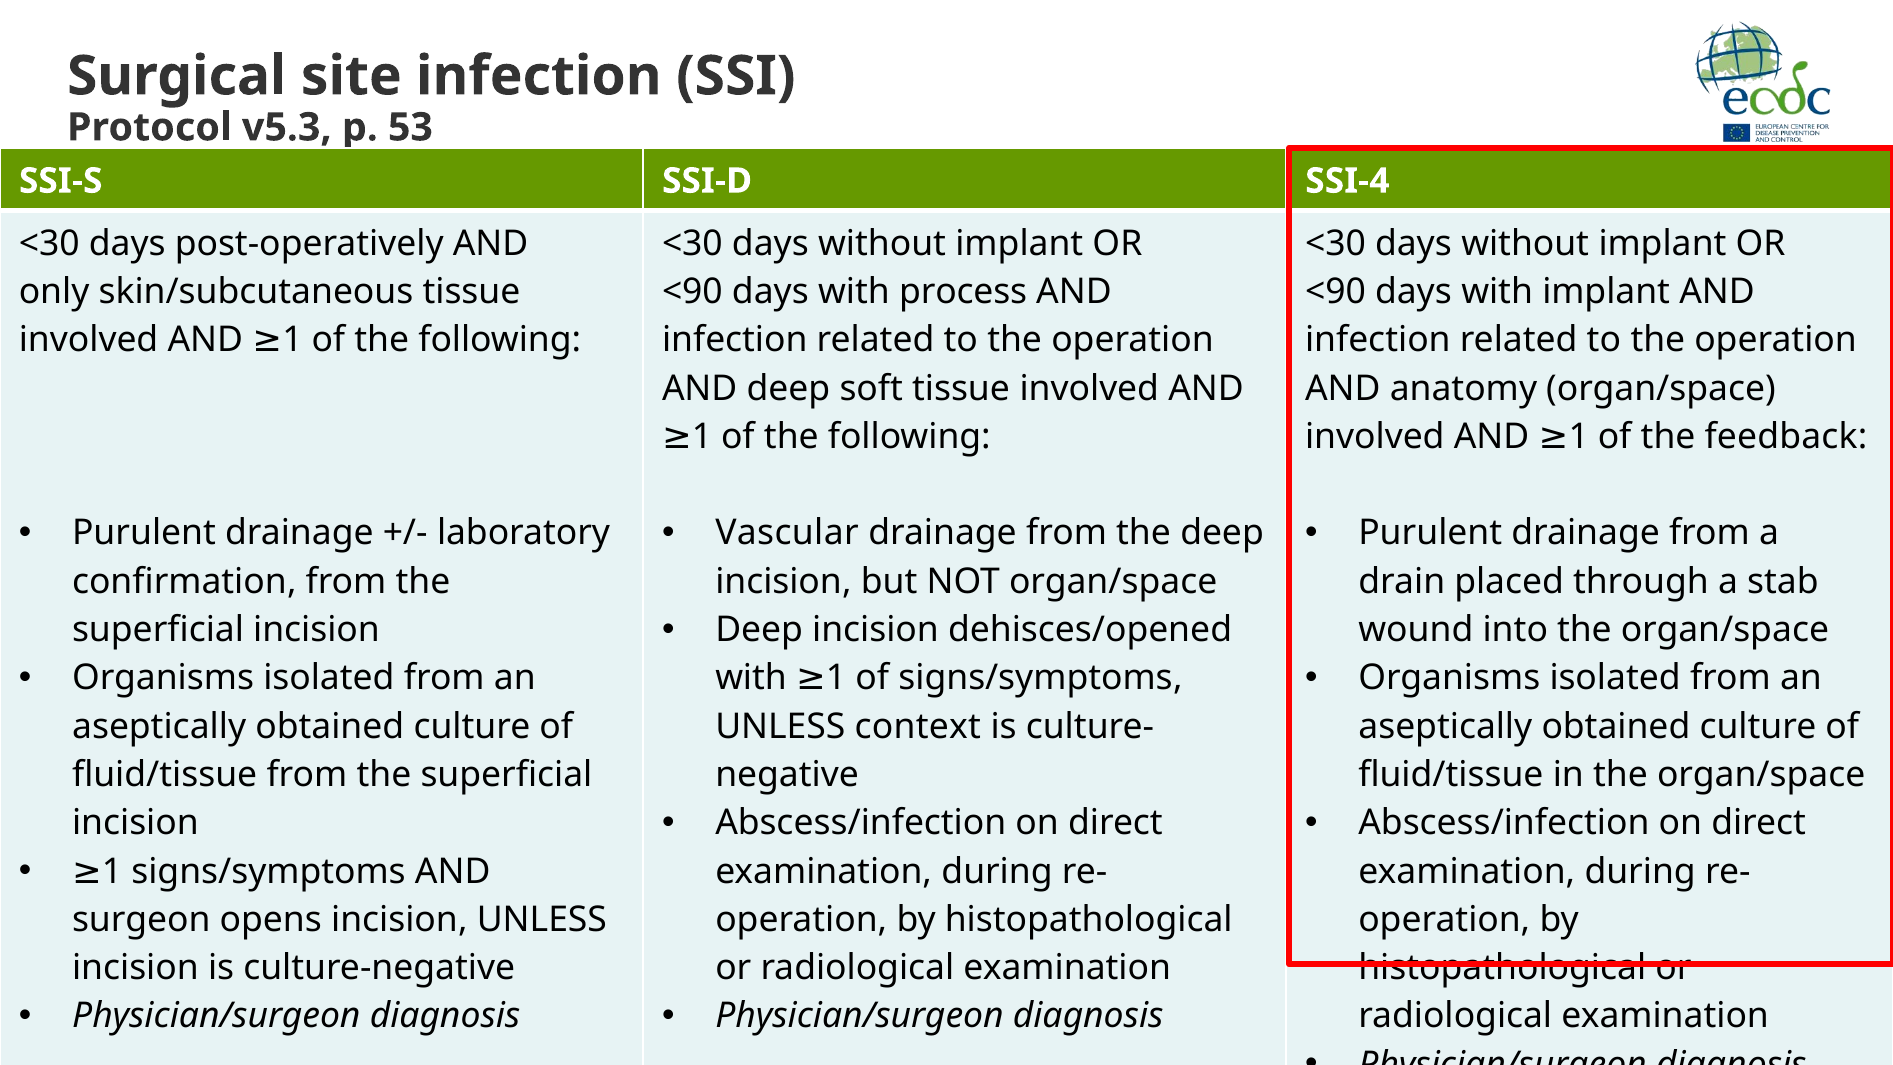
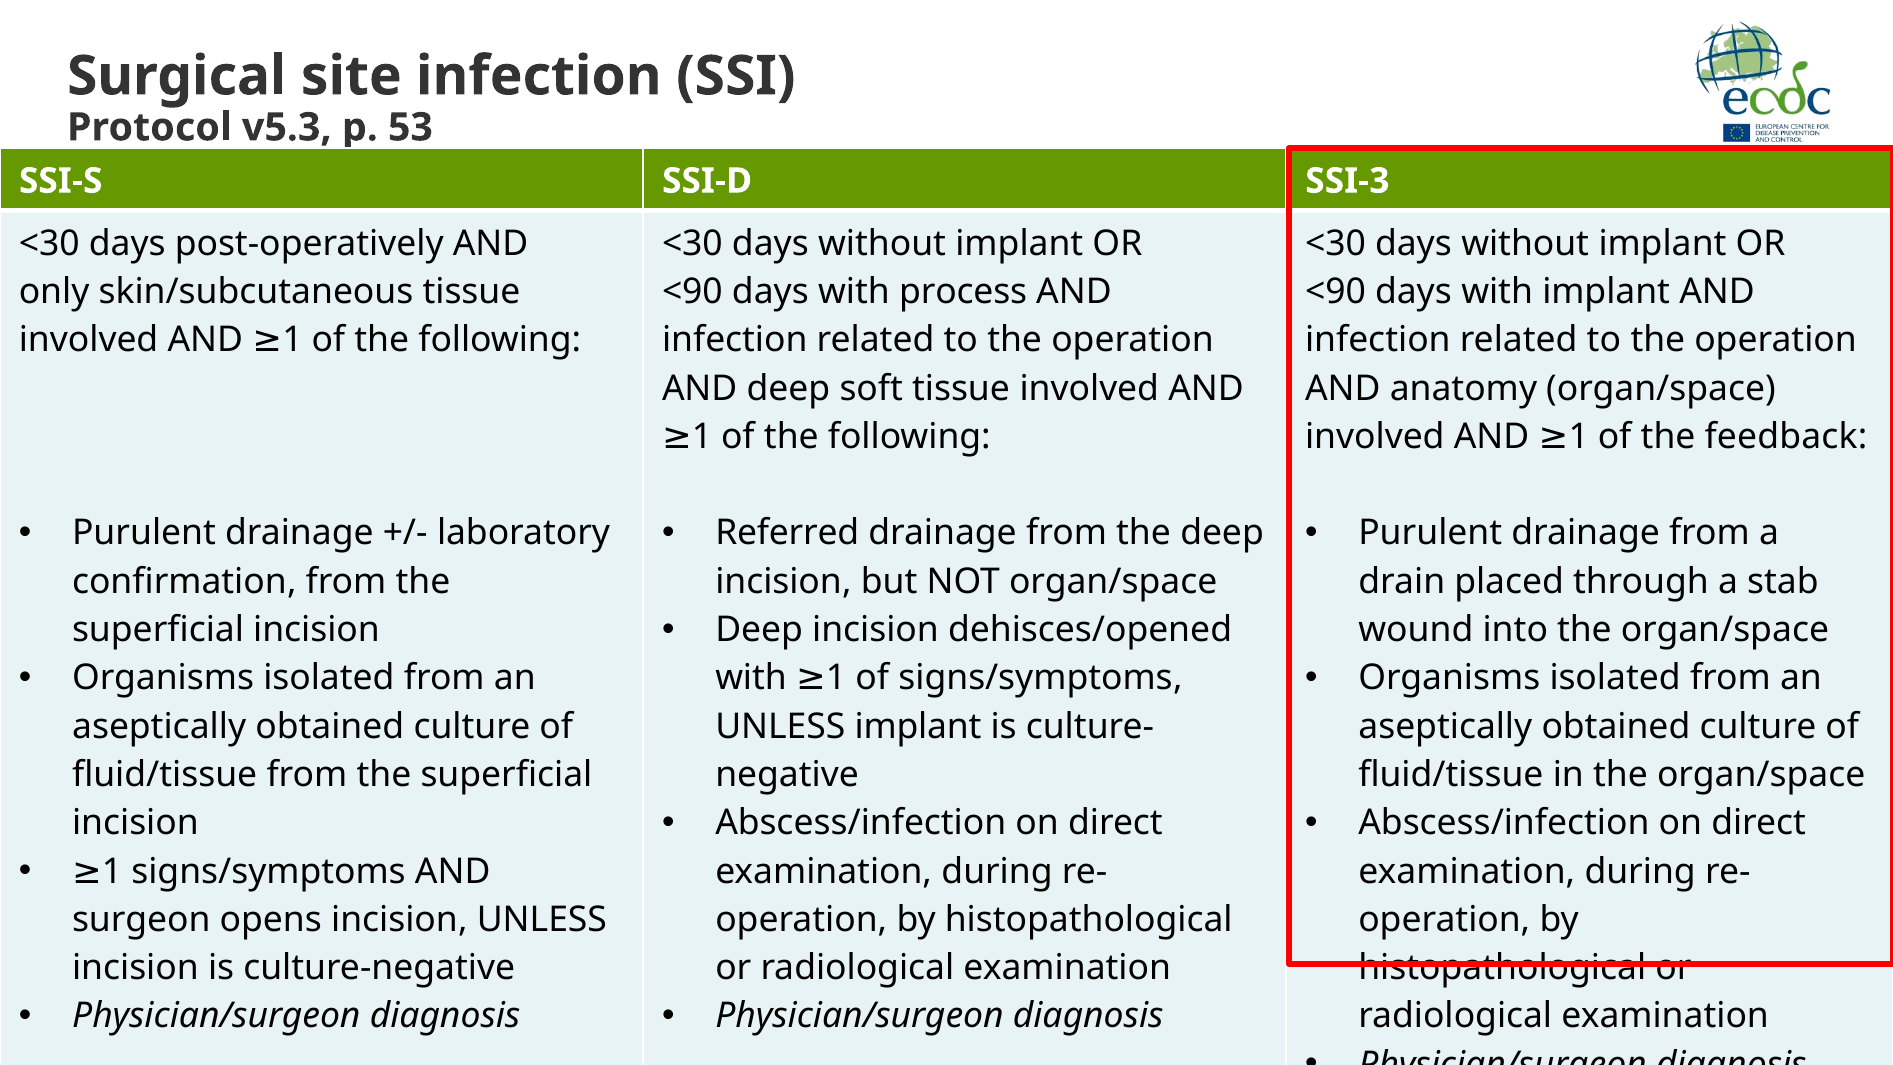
SSI-4: SSI-4 -> SSI-3
Vascular: Vascular -> Referred
UNLESS context: context -> implant
